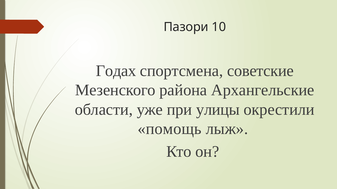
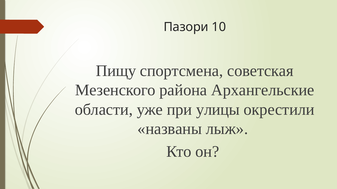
Годах: Годах -> Пищу
советские: советские -> советская
помощь: помощь -> названы
